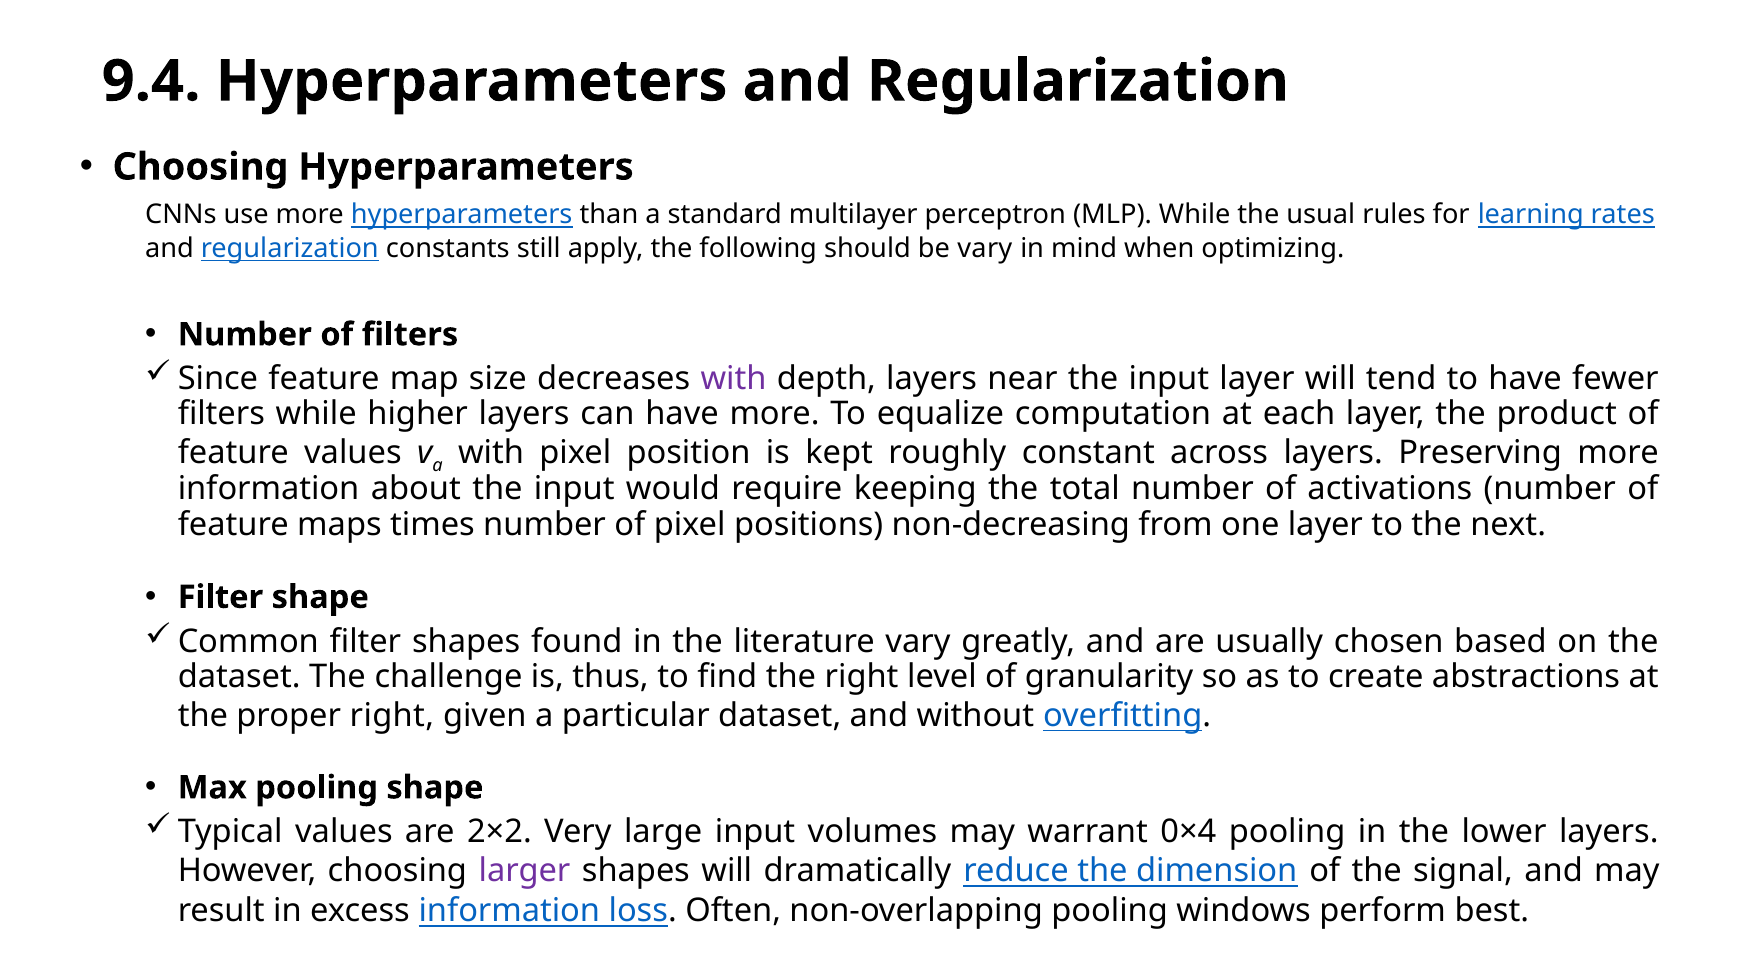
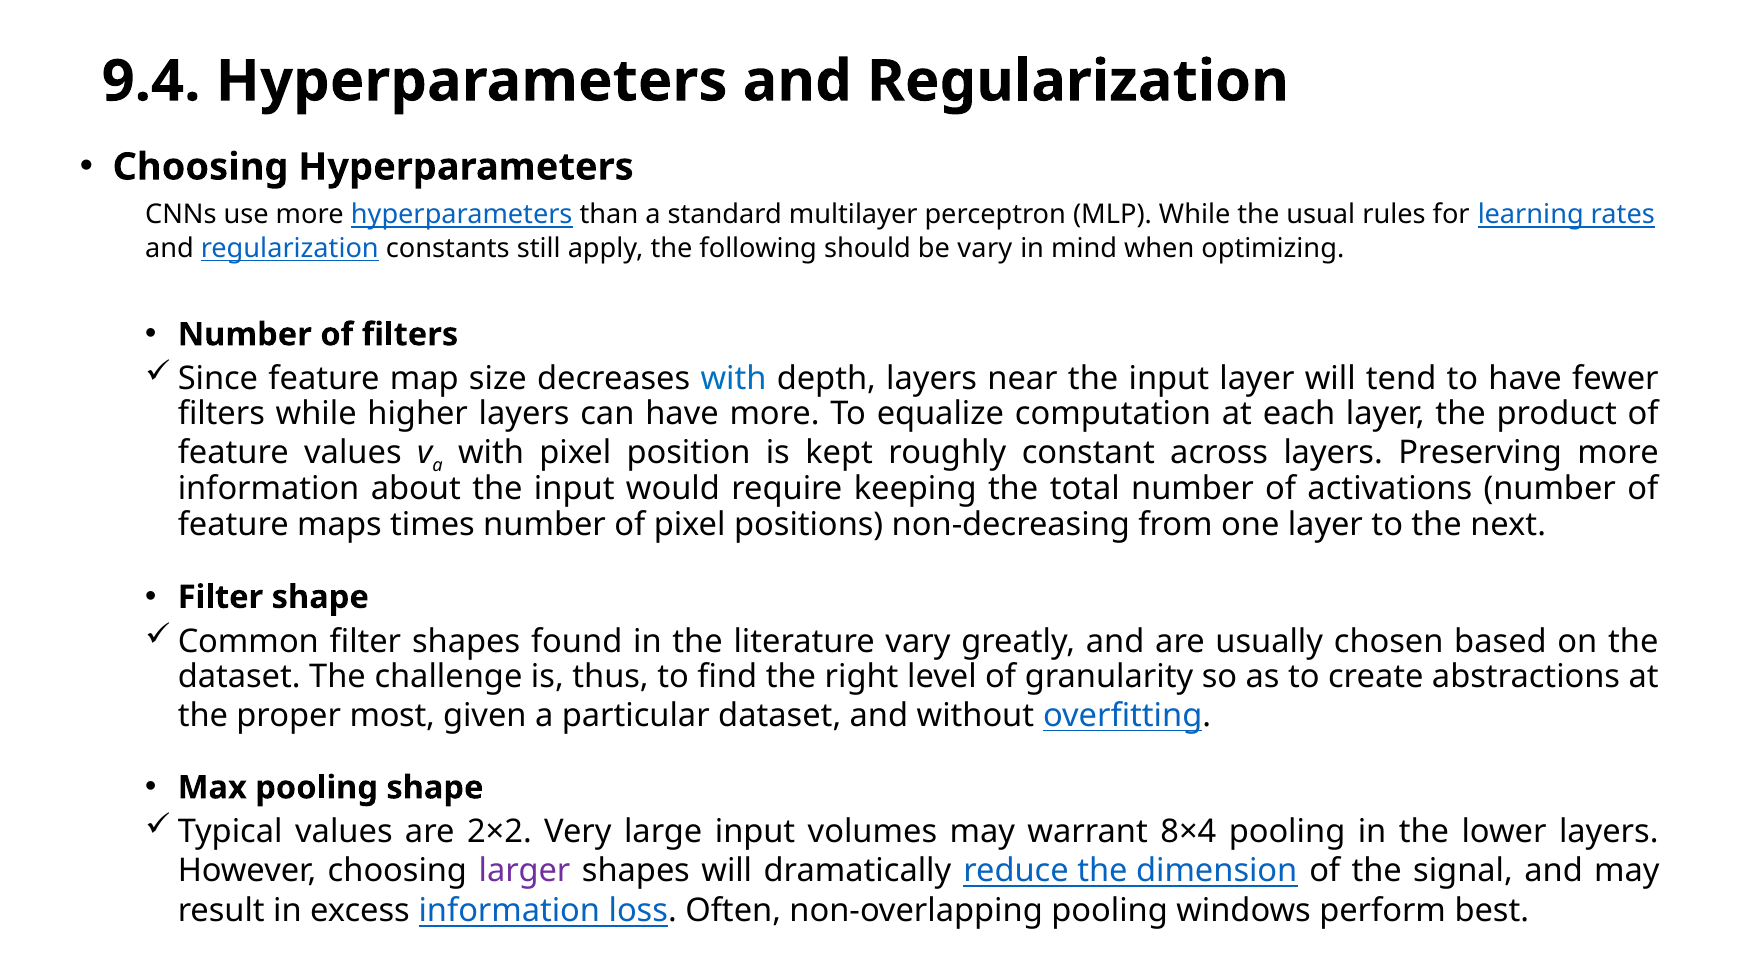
with at (734, 379) colour: purple -> blue
proper right: right -> most
0×4: 0×4 -> 8×4
